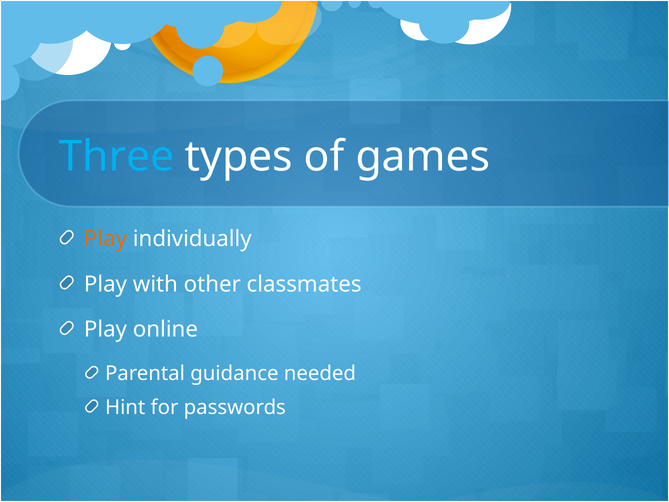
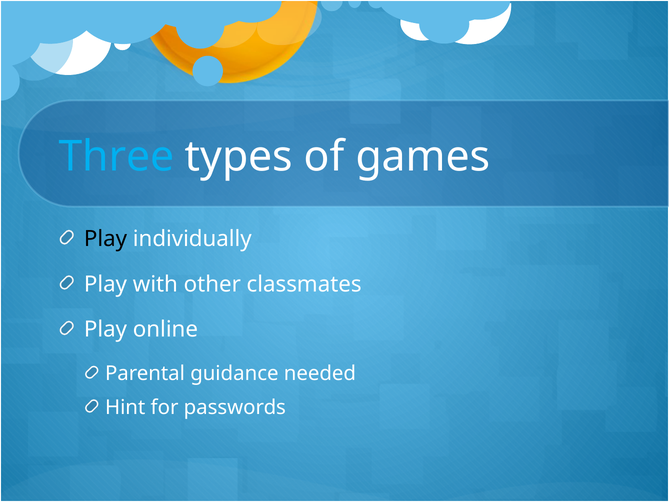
Play at (105, 239) colour: orange -> black
